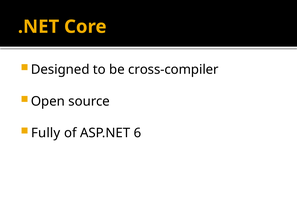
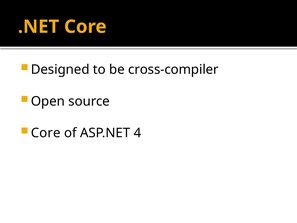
Fully at (46, 133): Fully -> Core
6: 6 -> 4
